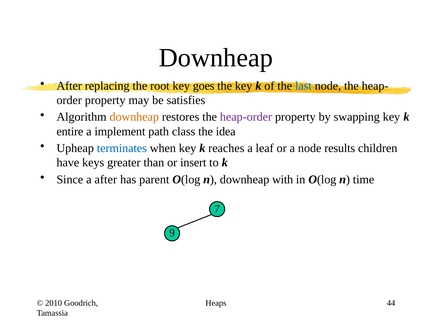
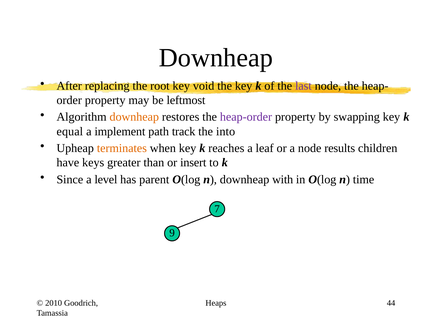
goes: goes -> void
last colour: blue -> purple
satisfies: satisfies -> leftmost
entire: entire -> equal
class: class -> track
idea: idea -> into
terminates colour: blue -> orange
a after: after -> level
